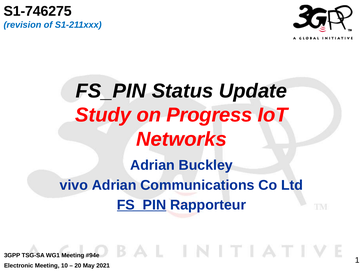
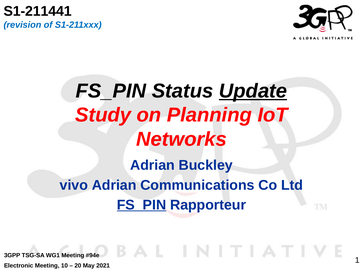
S1-746275: S1-746275 -> S1-211441
Update underline: none -> present
Progress: Progress -> Planning
